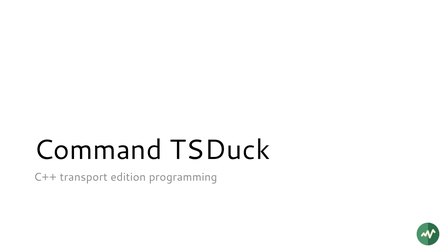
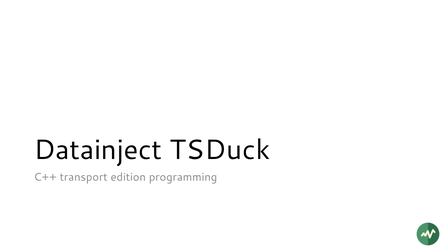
Command: Command -> Datainject
